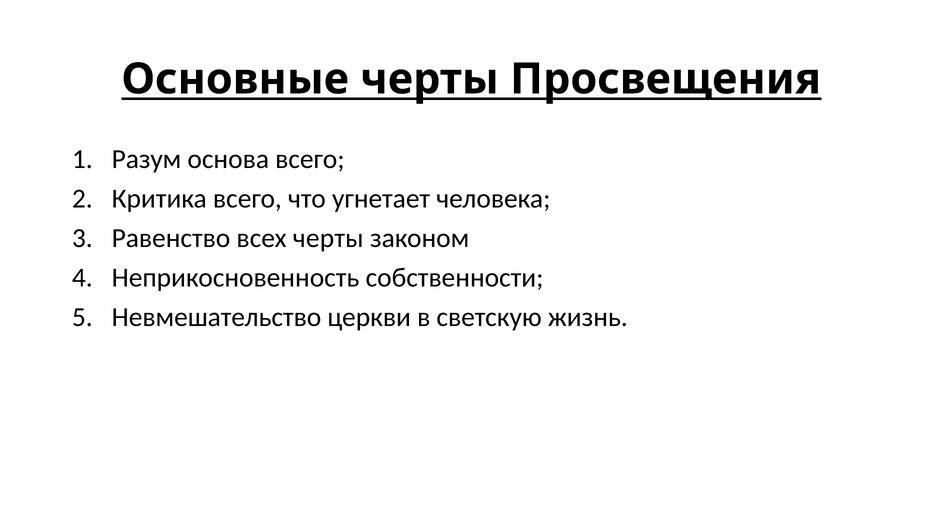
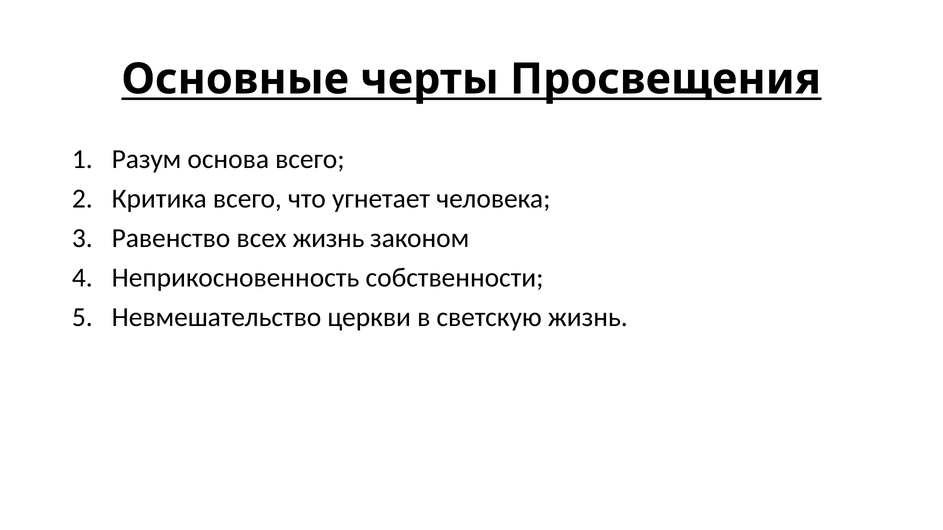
всех черты: черты -> жизнь
